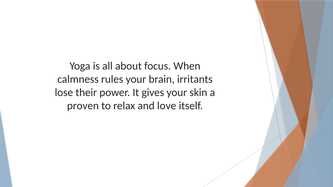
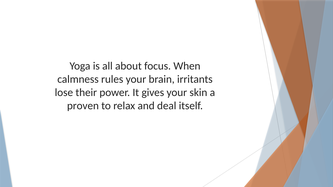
love: love -> deal
